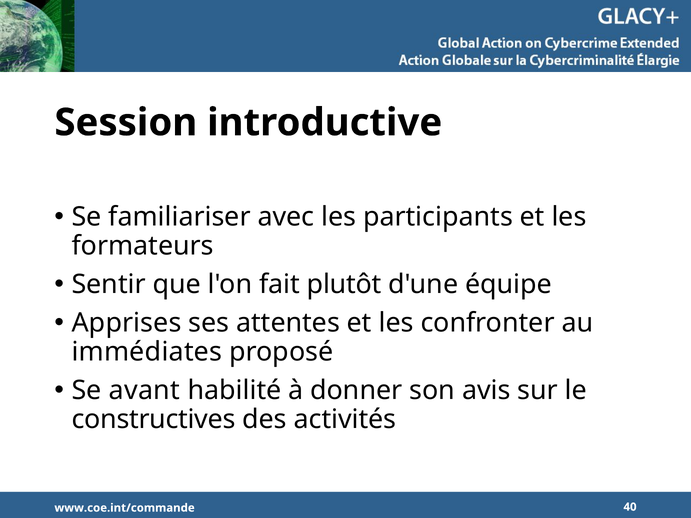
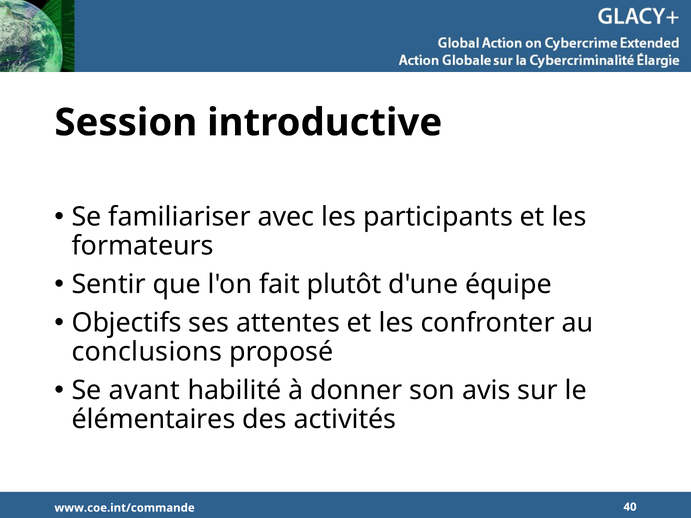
Apprises: Apprises -> Objectifs
immédiates: immédiates -> conclusions
constructives: constructives -> élémentaires
